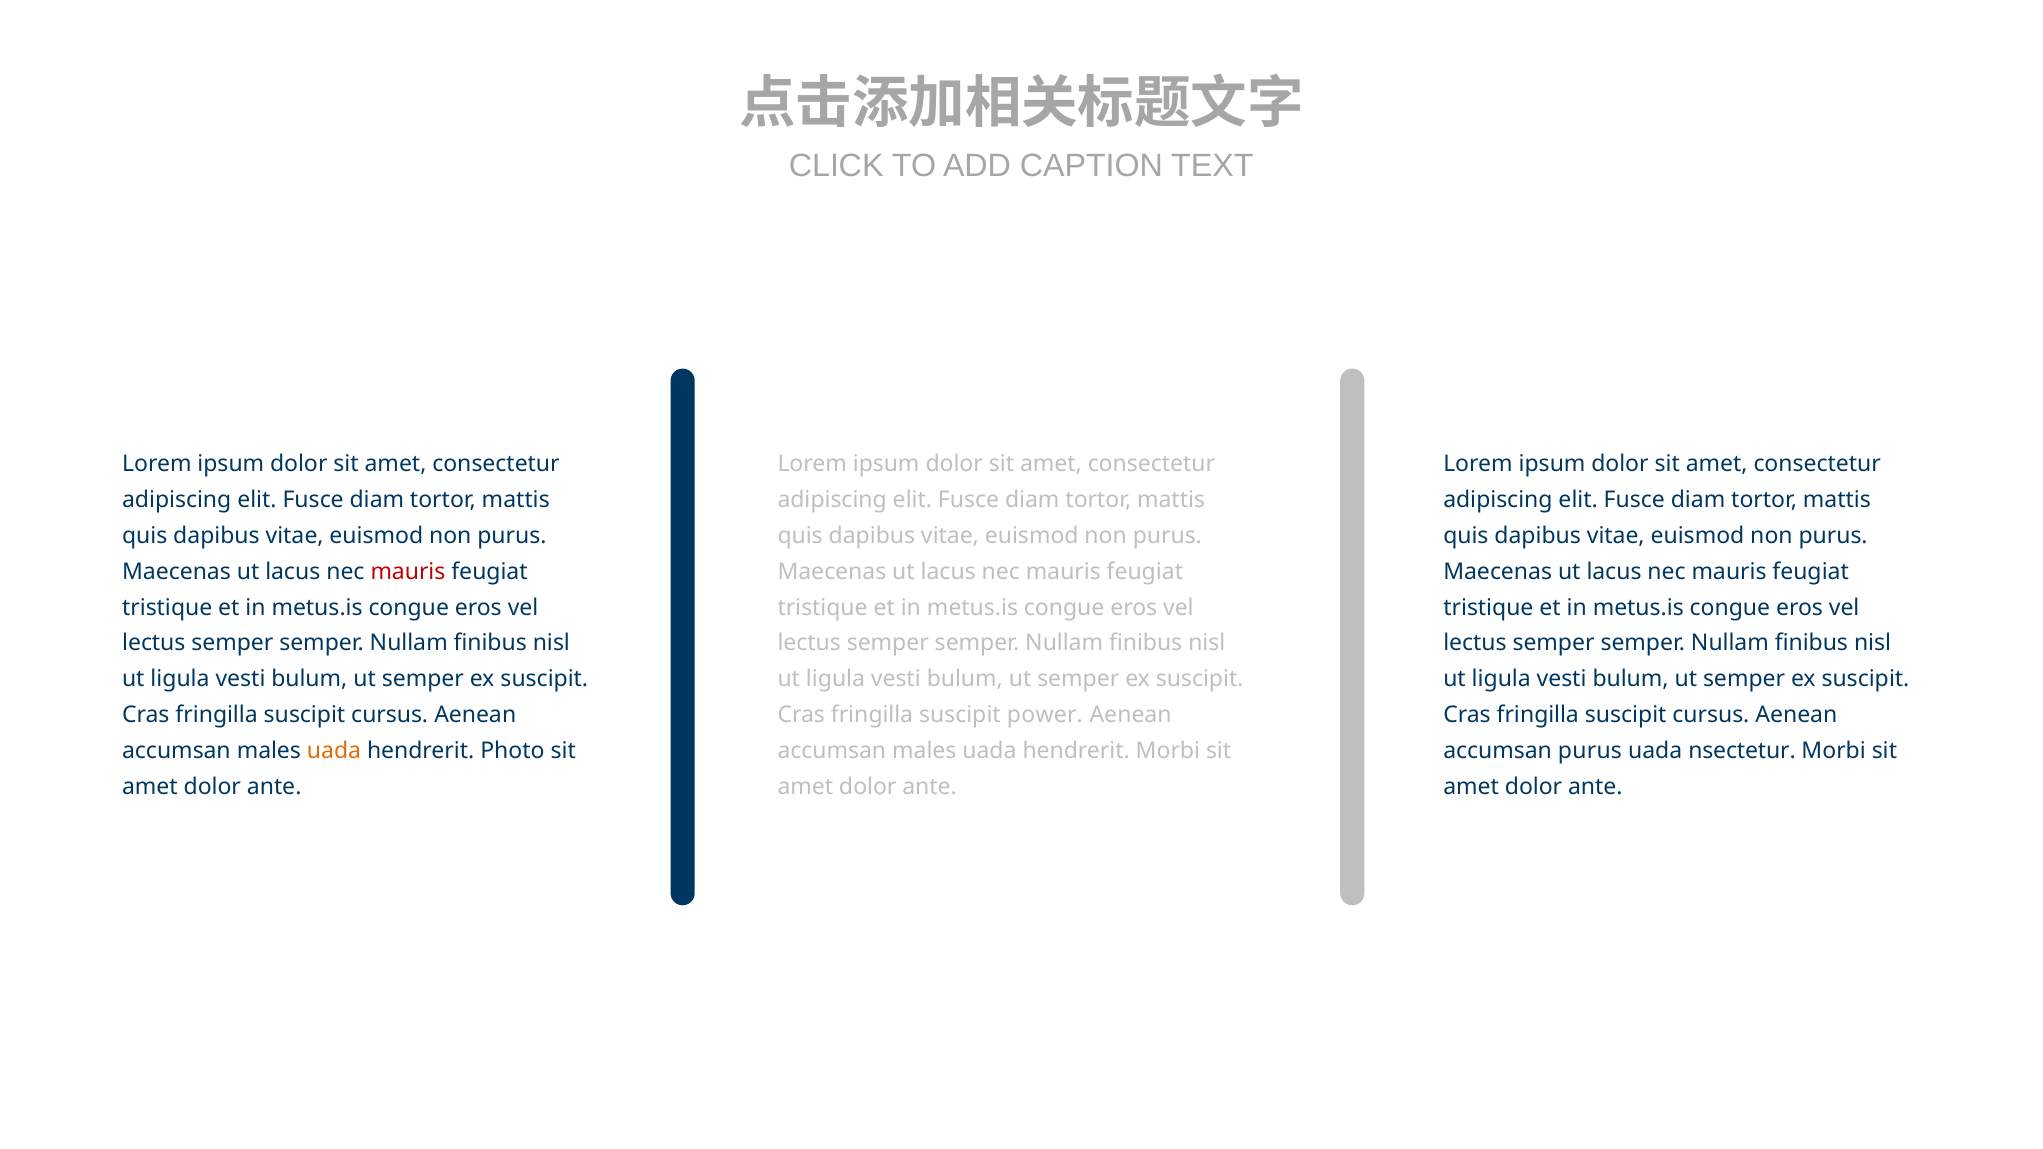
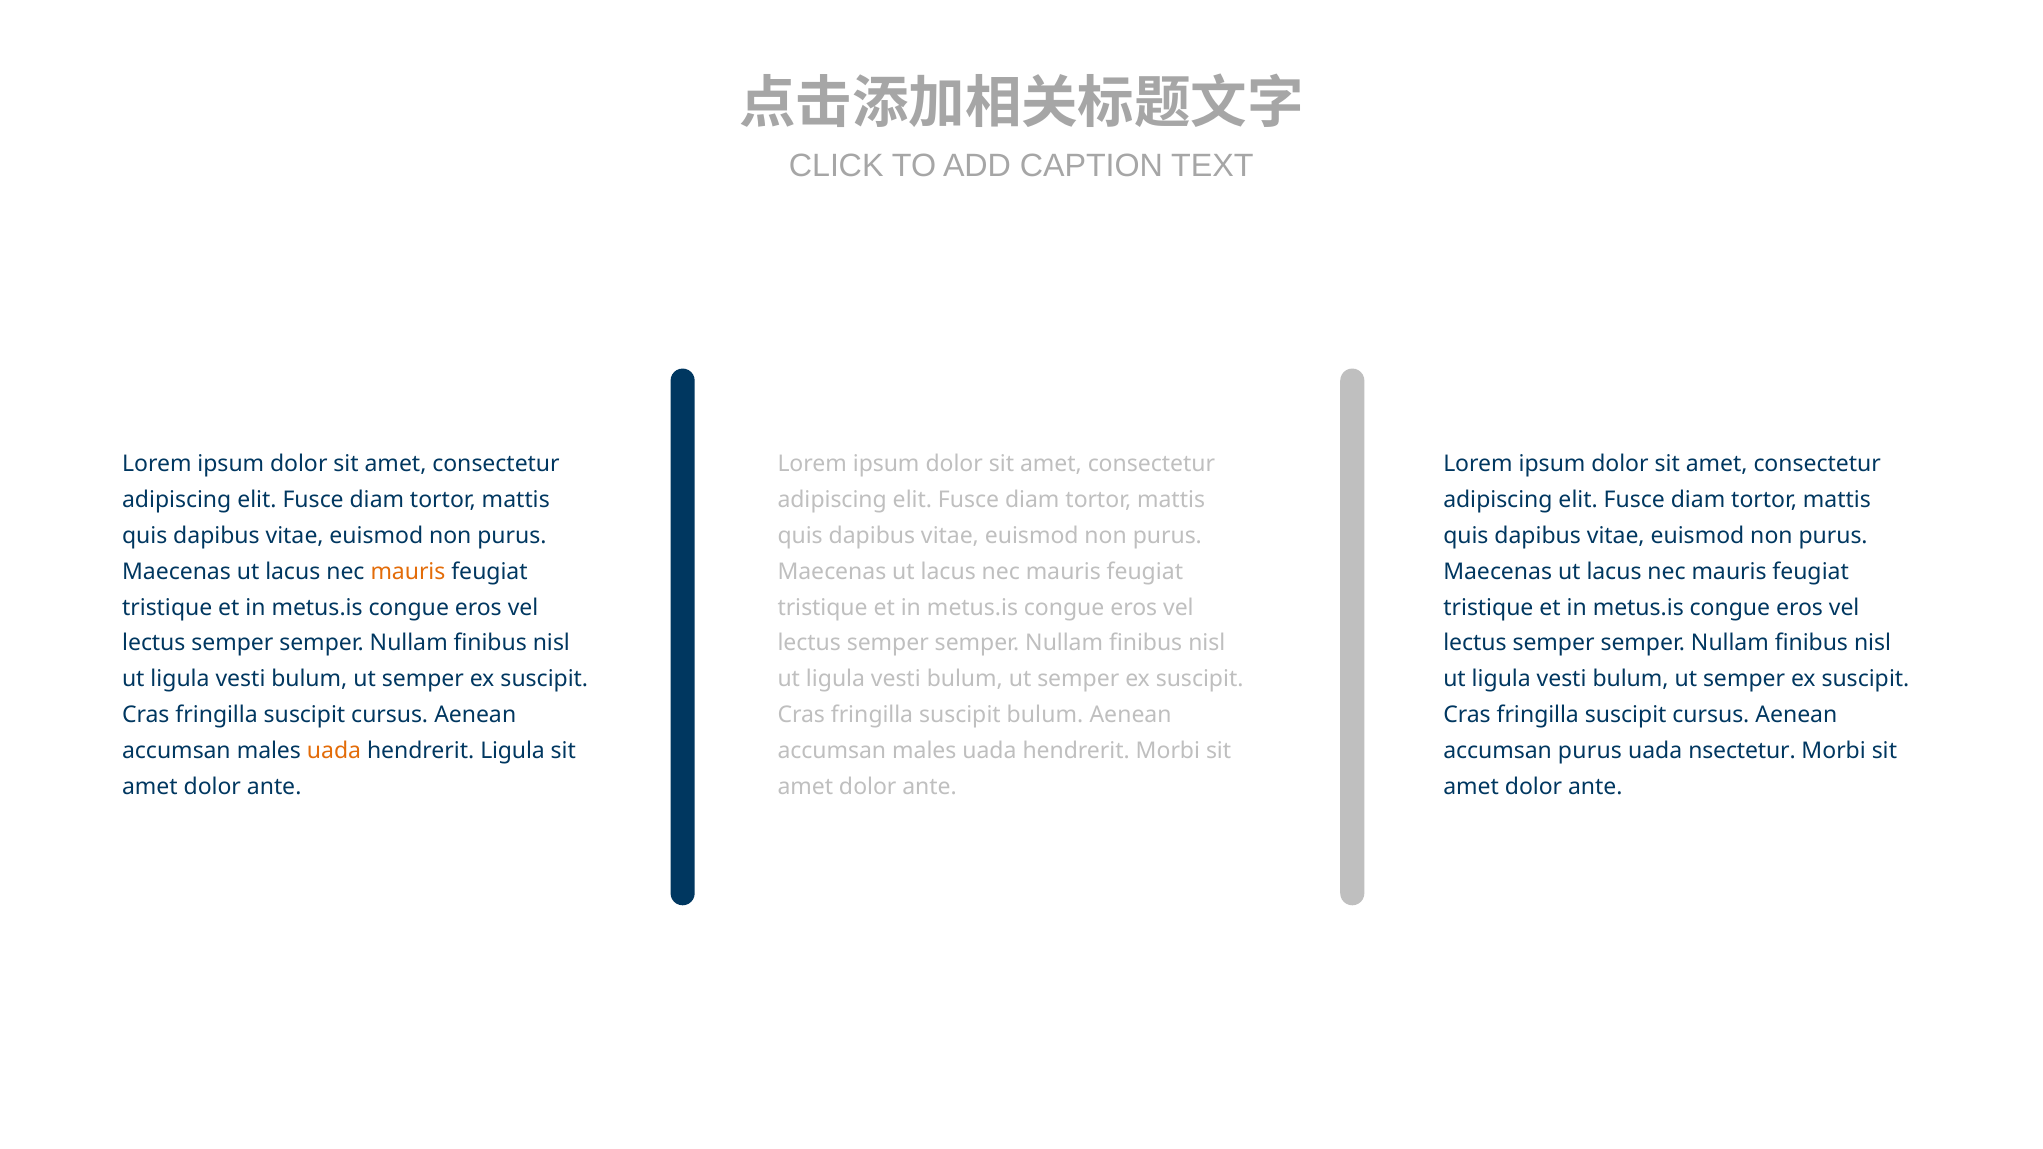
mauris at (408, 572) colour: red -> orange
suscipit power: power -> bulum
hendrerit Photo: Photo -> Ligula
